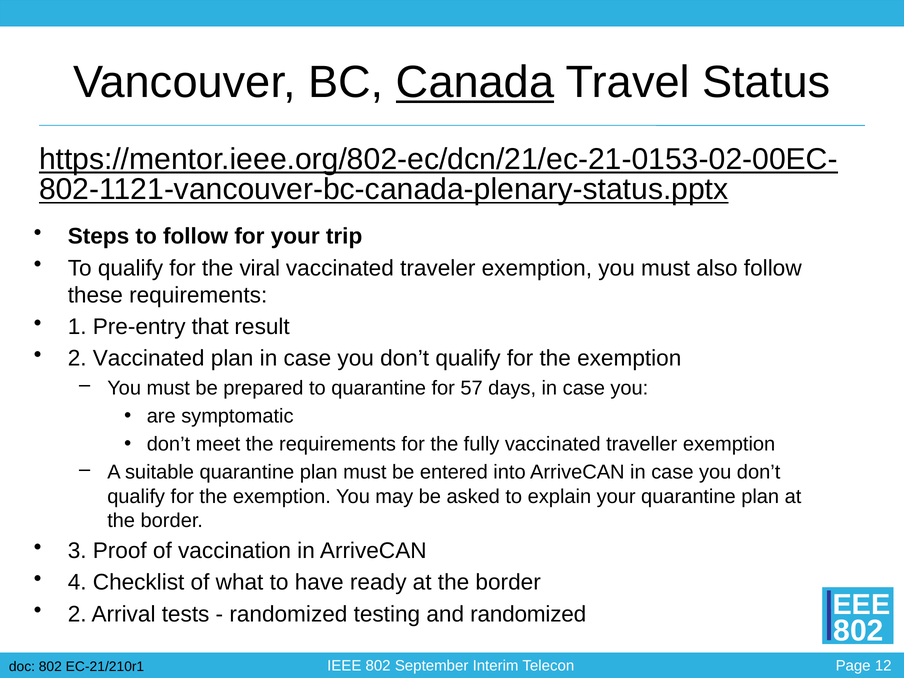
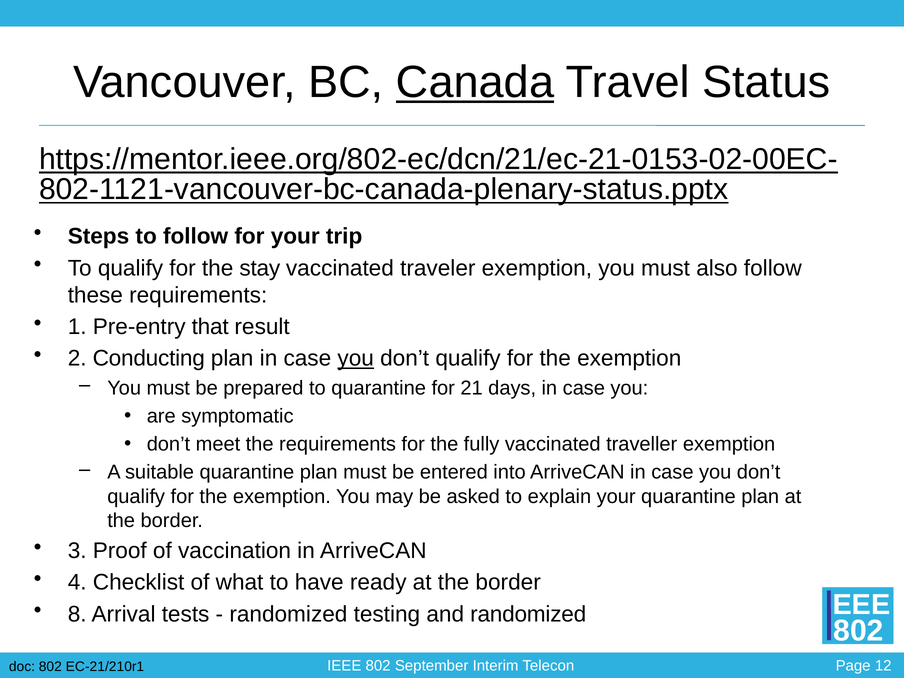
viral: viral -> stay
2 Vaccinated: Vaccinated -> Conducting
you at (356, 359) underline: none -> present
57: 57 -> 21
2 at (77, 614): 2 -> 8
